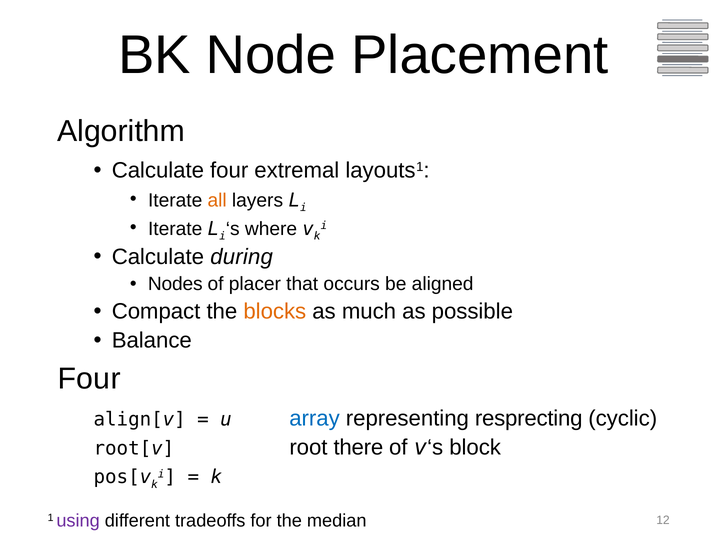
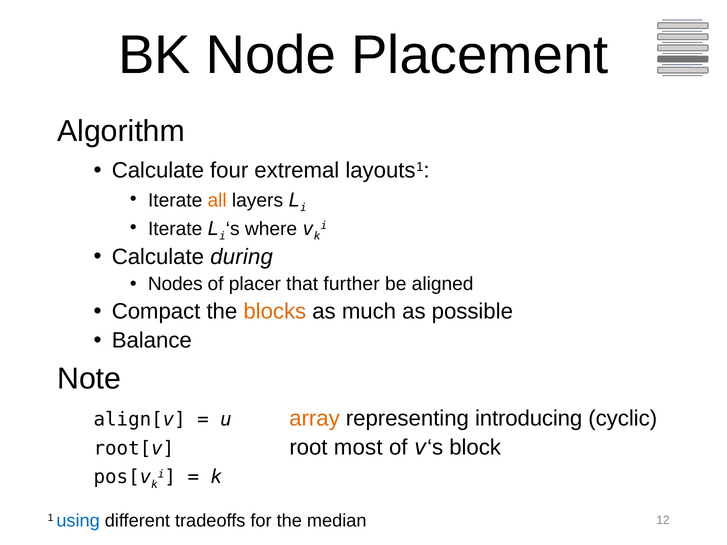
occurs: occurs -> further
Four at (89, 379): Four -> Note
array colour: blue -> orange
resprecting: resprecting -> introducing
there: there -> most
using colour: purple -> blue
